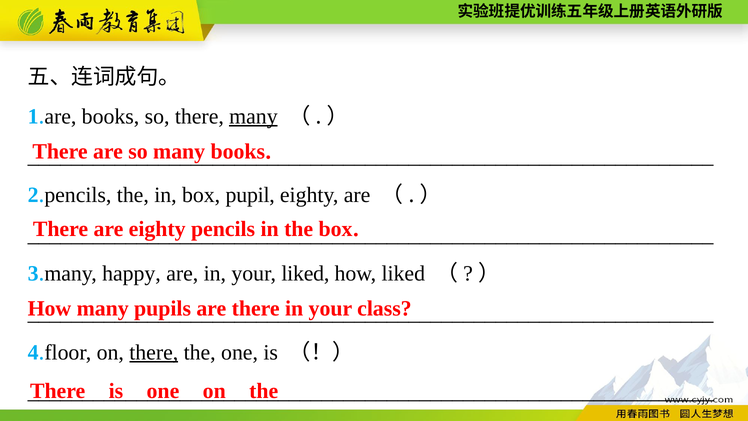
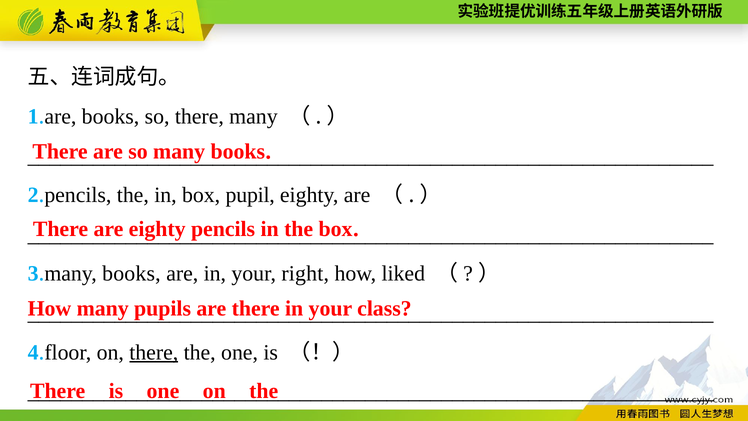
many at (253, 116) underline: present -> none
happy at (132, 274): happy -> books
your liked: liked -> right
